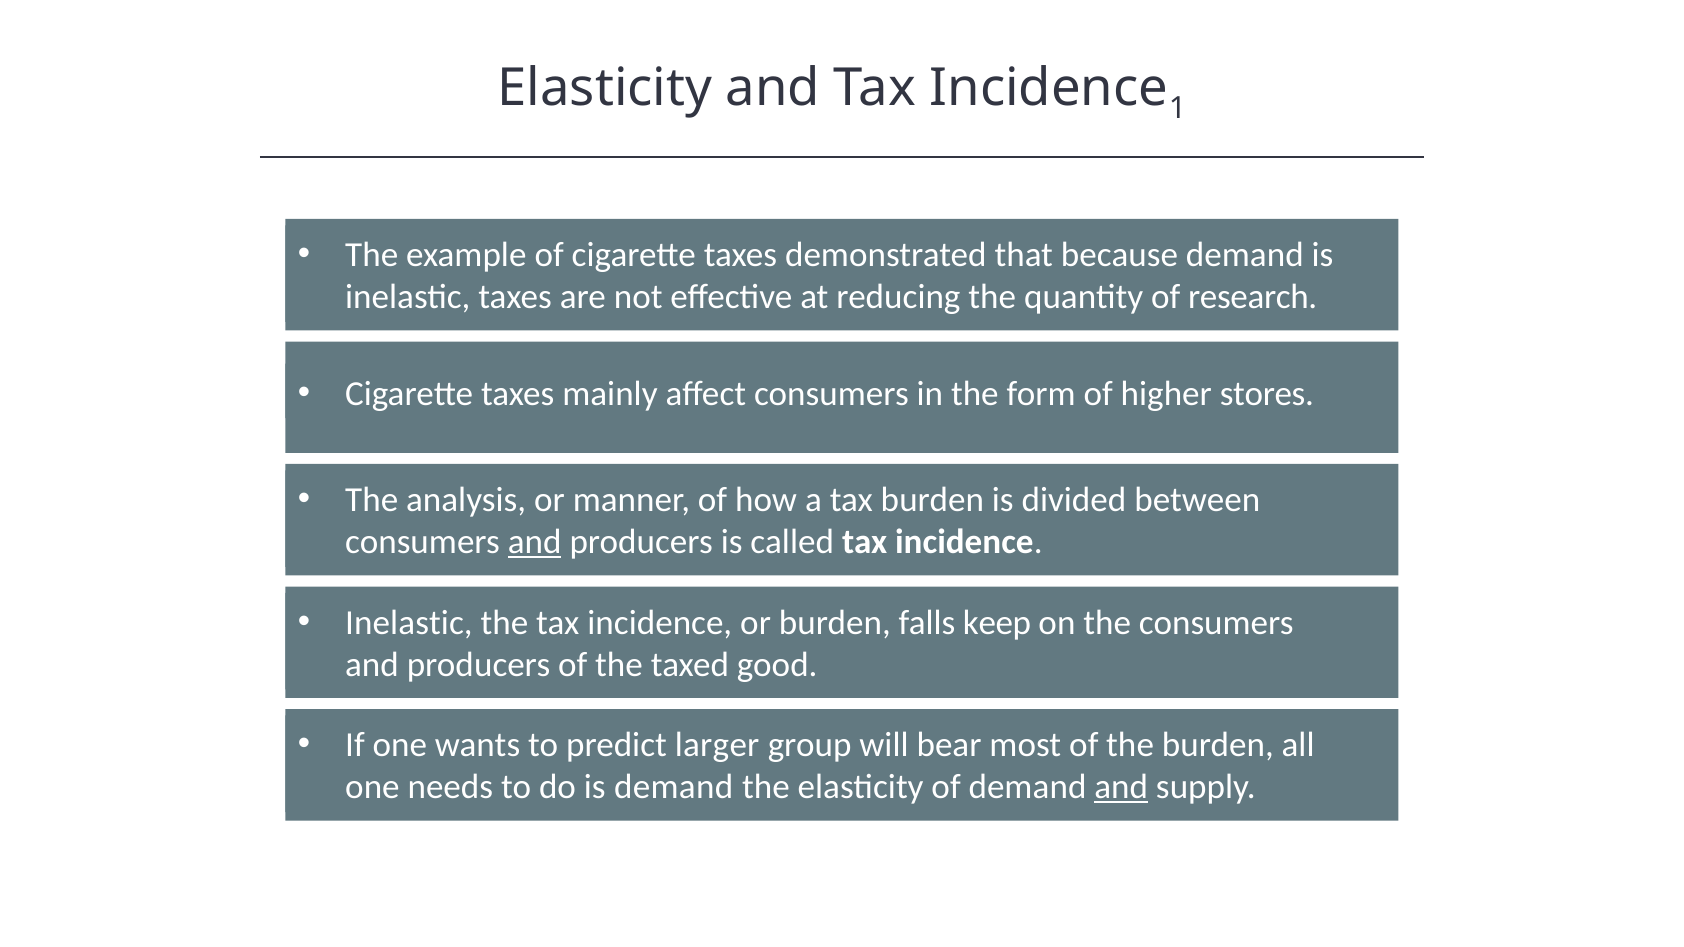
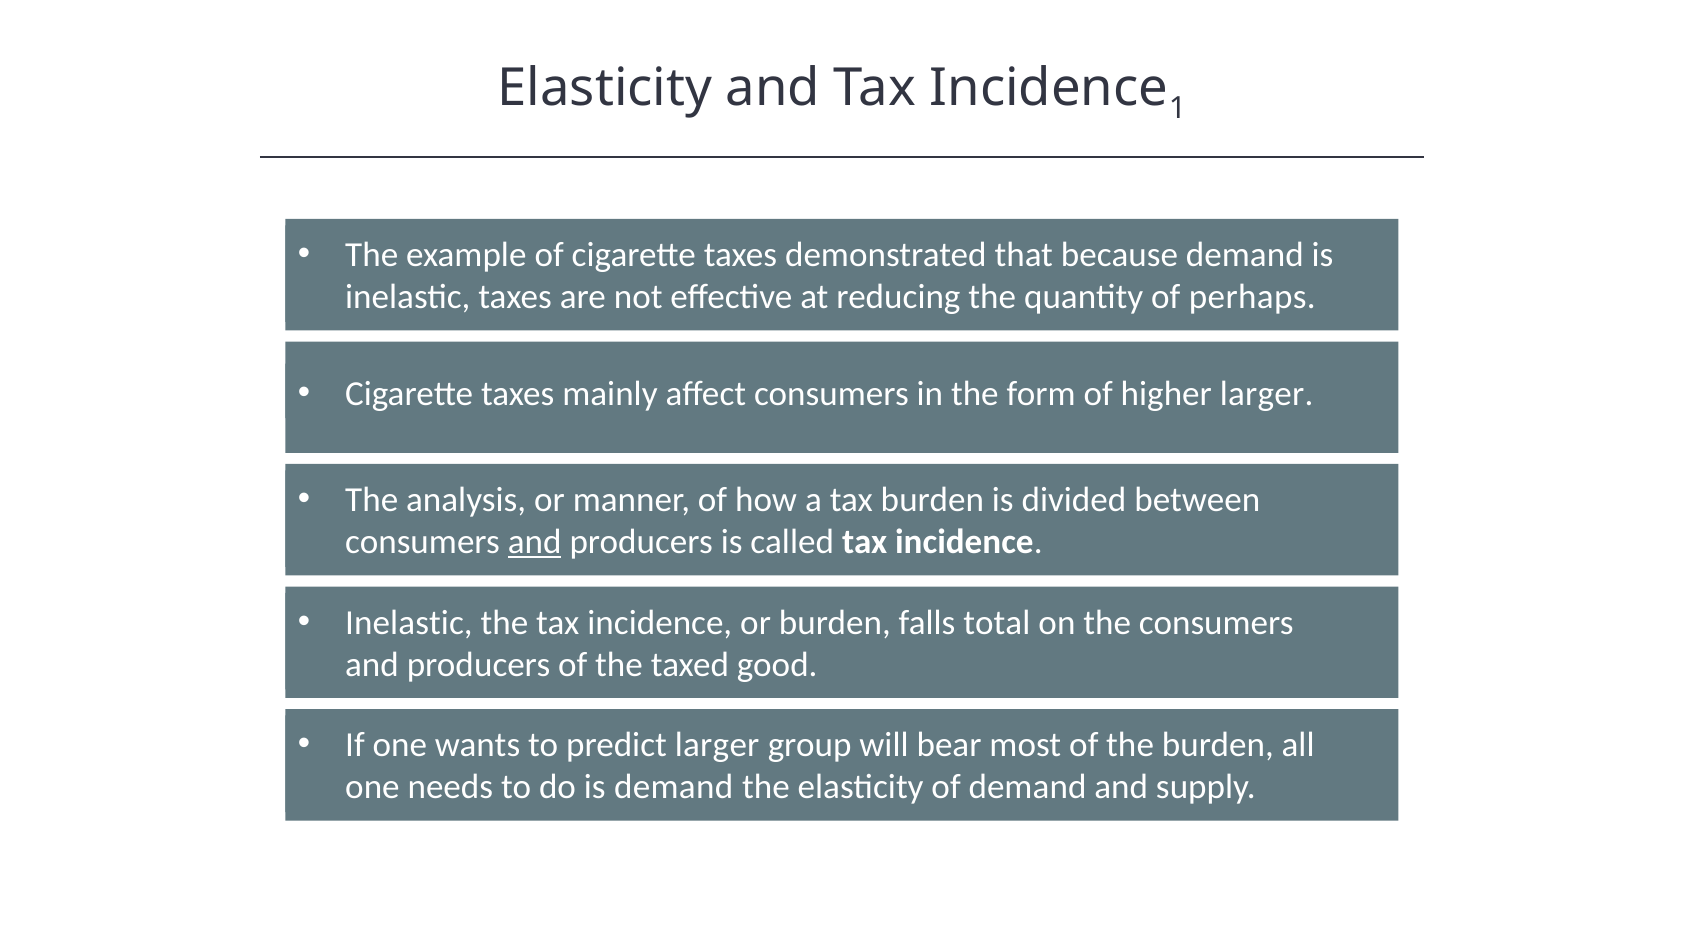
research: research -> perhaps
higher stores: stores -> larger
keep: keep -> total
and at (1121, 788) underline: present -> none
